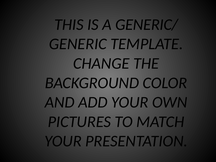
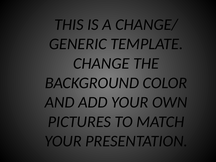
GENERIC/: GENERIC/ -> CHANGE/
